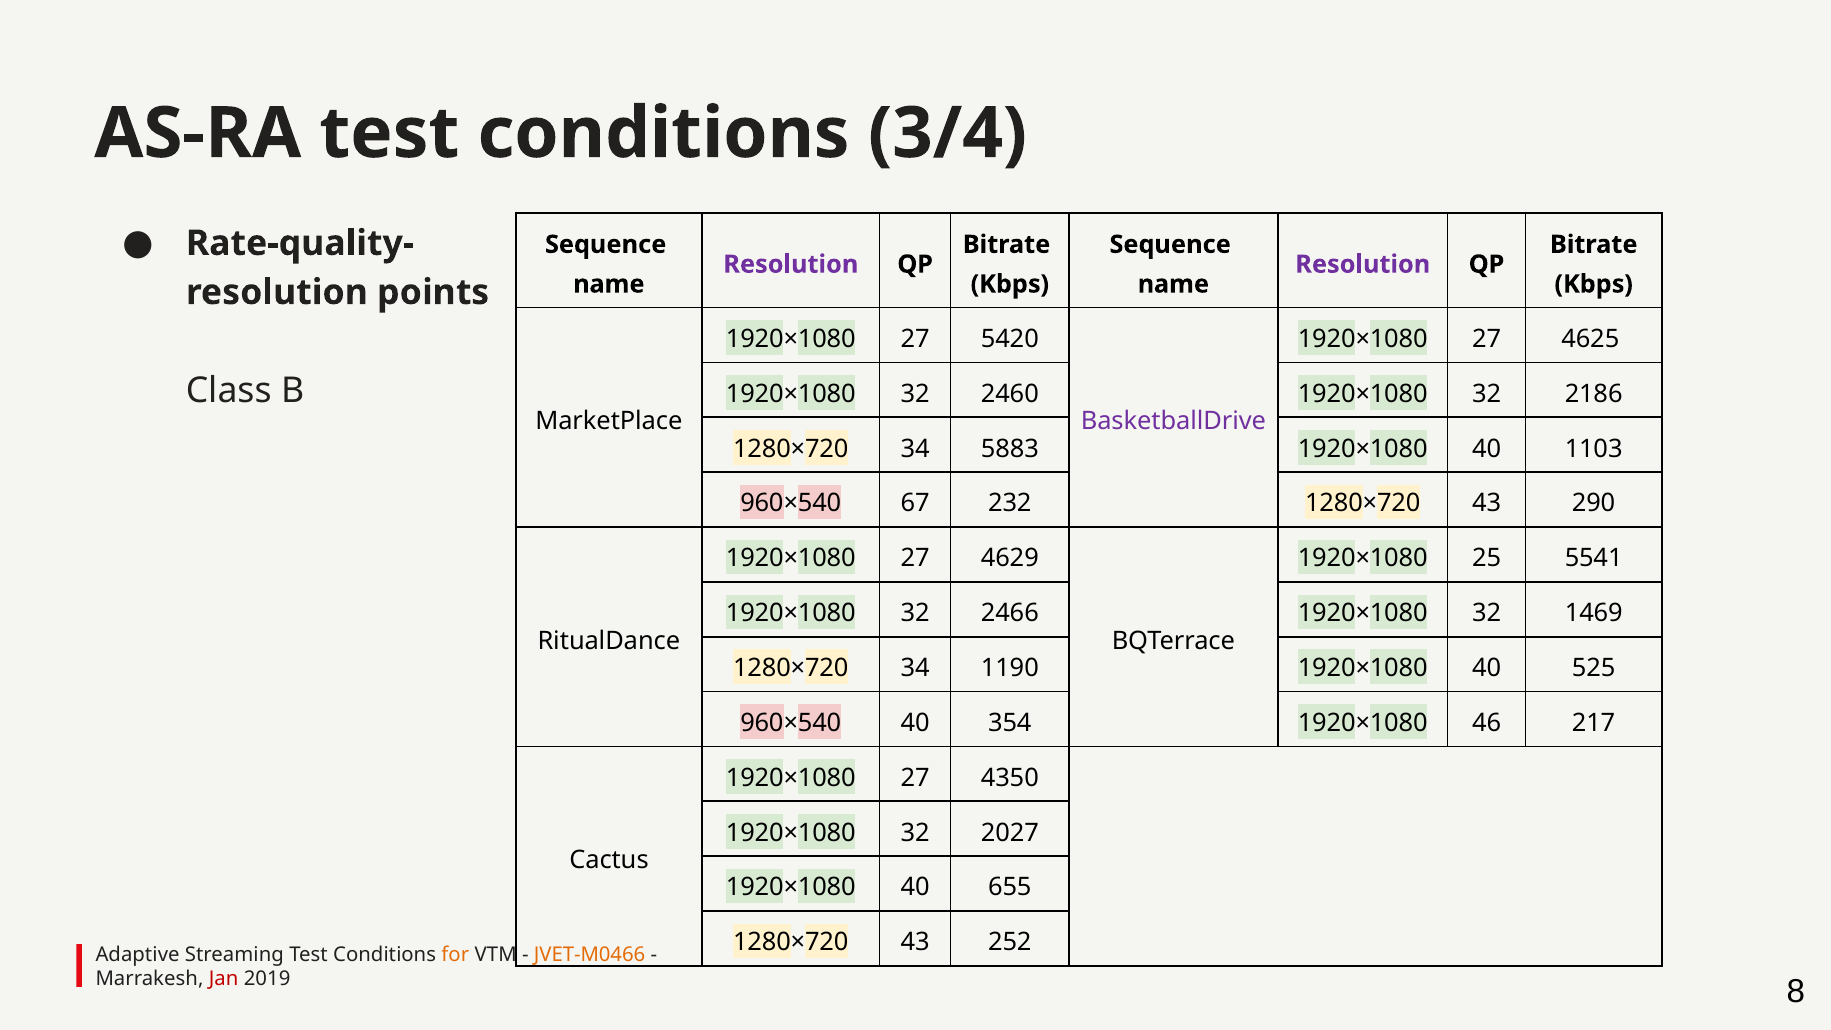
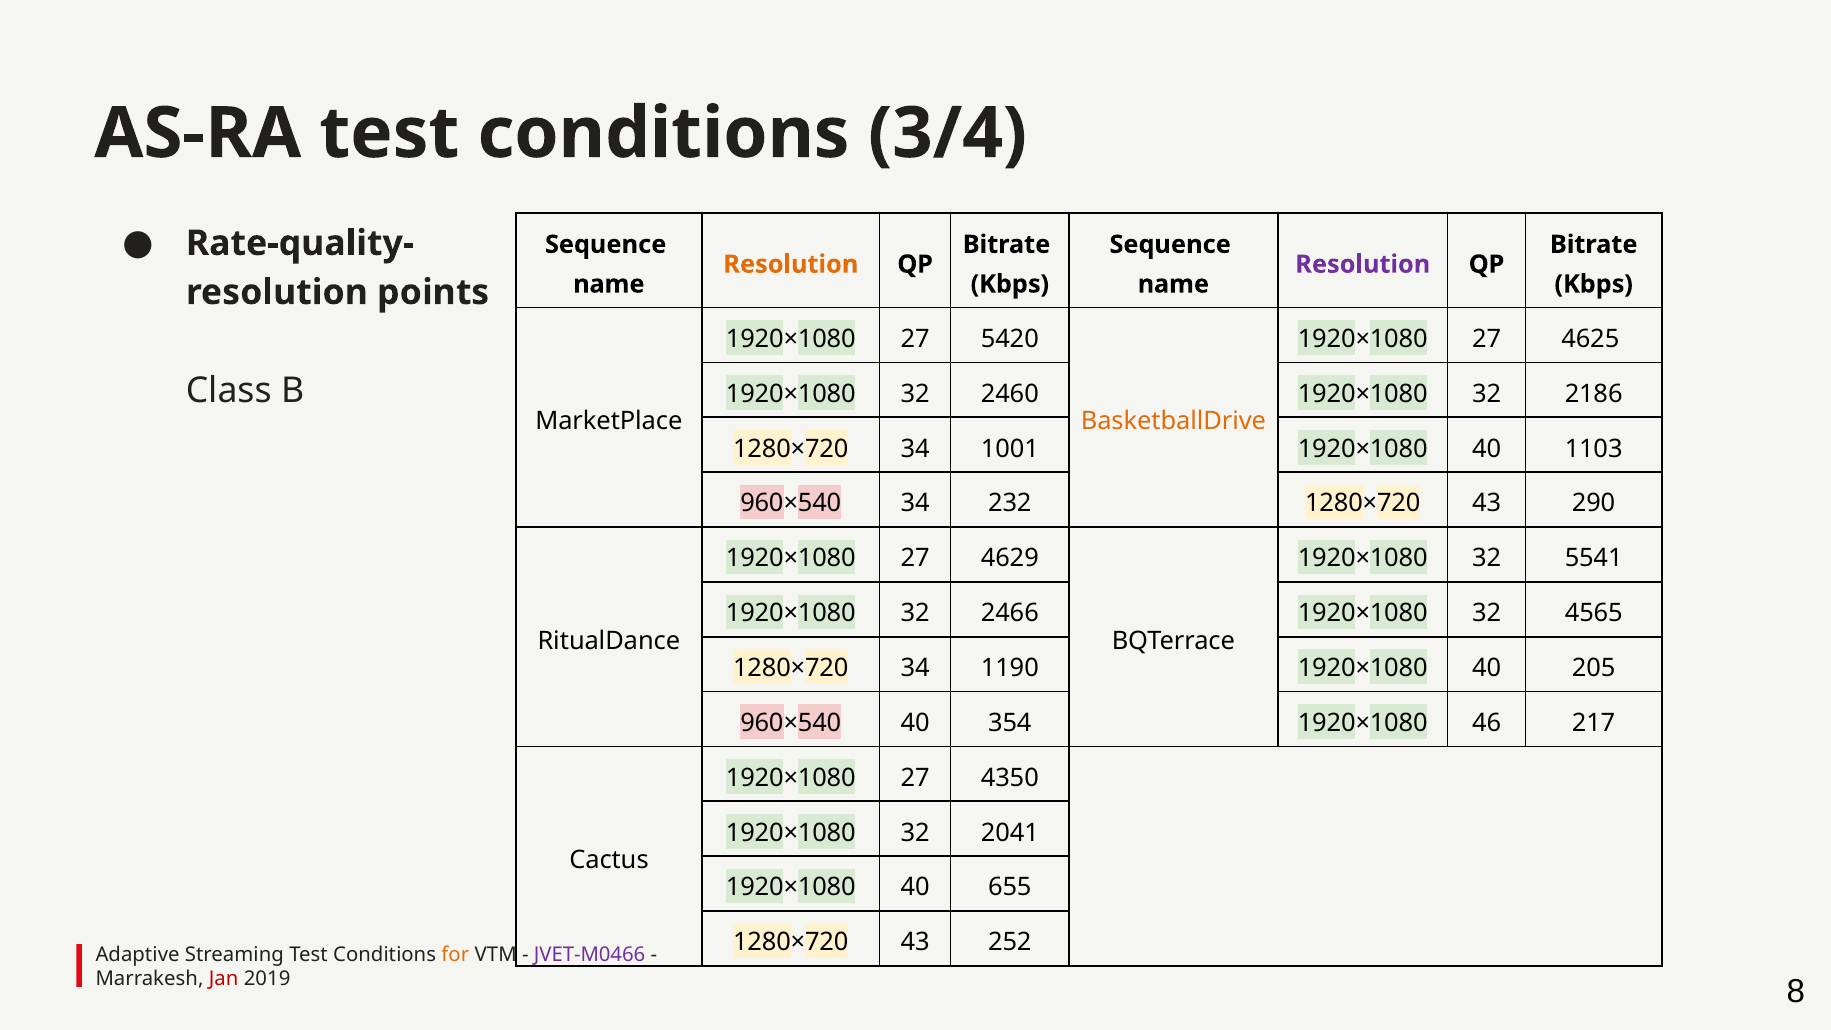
Resolution at (791, 264) colour: purple -> orange
BasketballDrive colour: purple -> orange
5883: 5883 -> 1001
960×540 67: 67 -> 34
25 at (1487, 558): 25 -> 32
1469: 1469 -> 4565
525: 525 -> 205
2027: 2027 -> 2041
JVET-M0466 colour: orange -> purple
